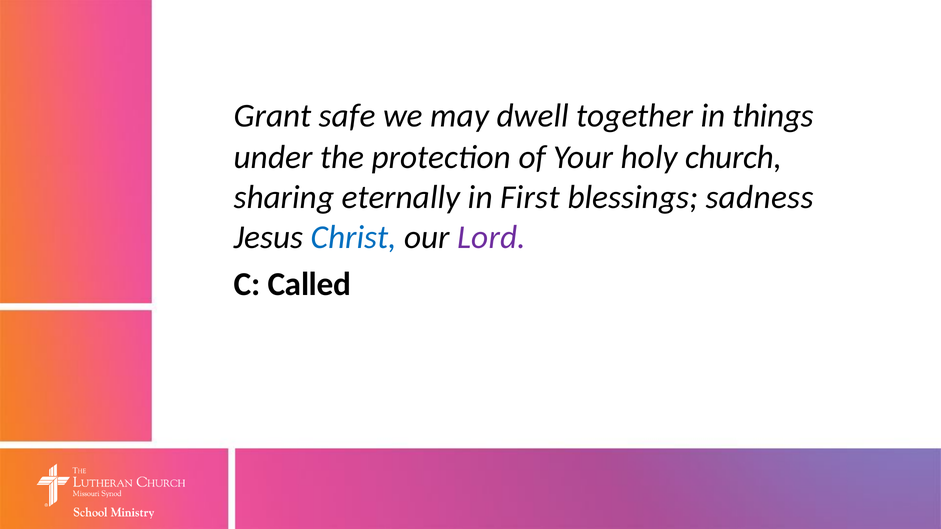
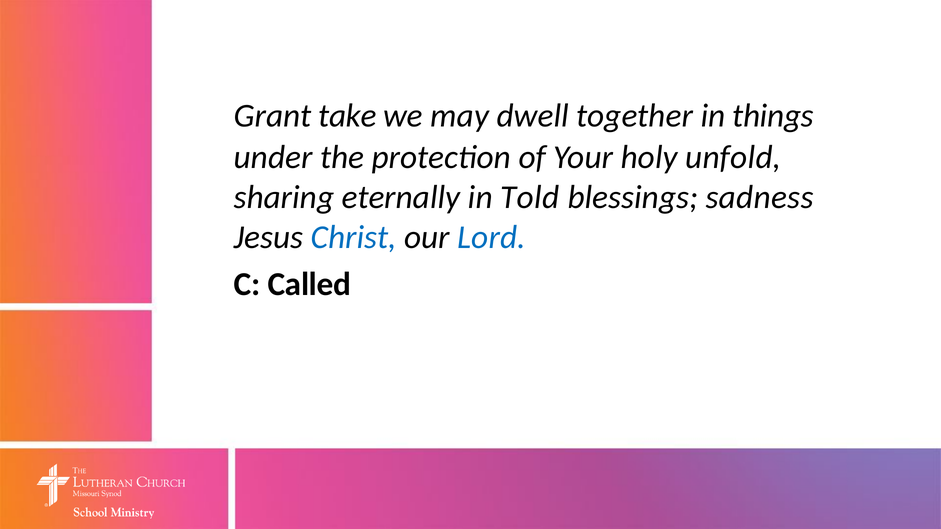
safe: safe -> take
church: church -> unfold
First: First -> Told
Lord colour: purple -> blue
